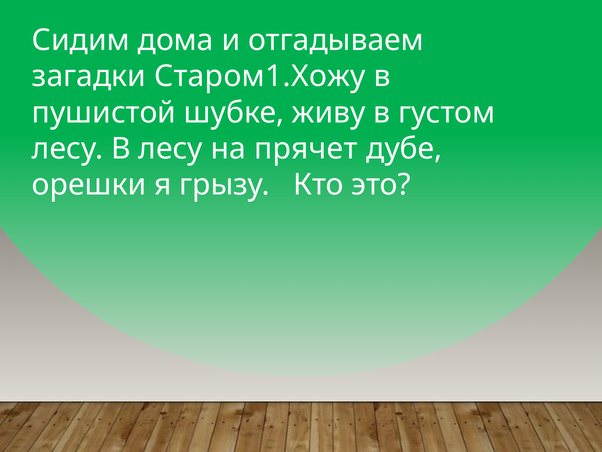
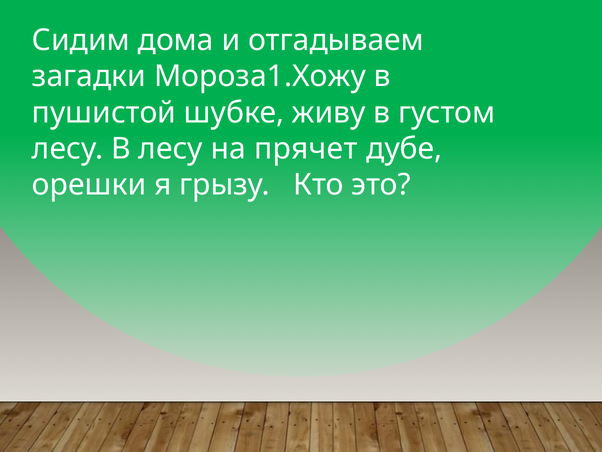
Старом1.Хожу: Старом1.Хожу -> Мороза1.Хожу
